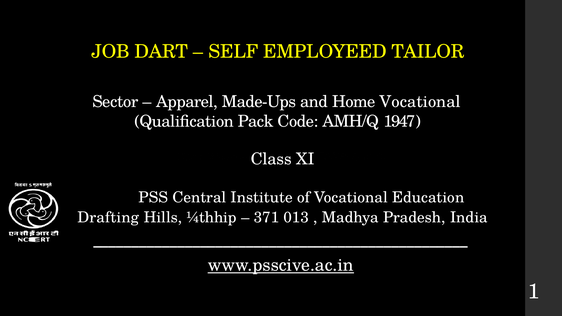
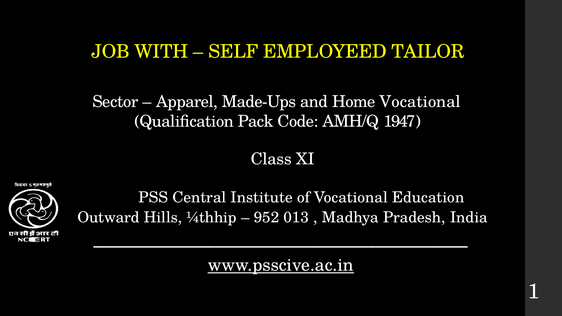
DART: DART -> WITH
Drafting: Drafting -> Outward
371: 371 -> 952
